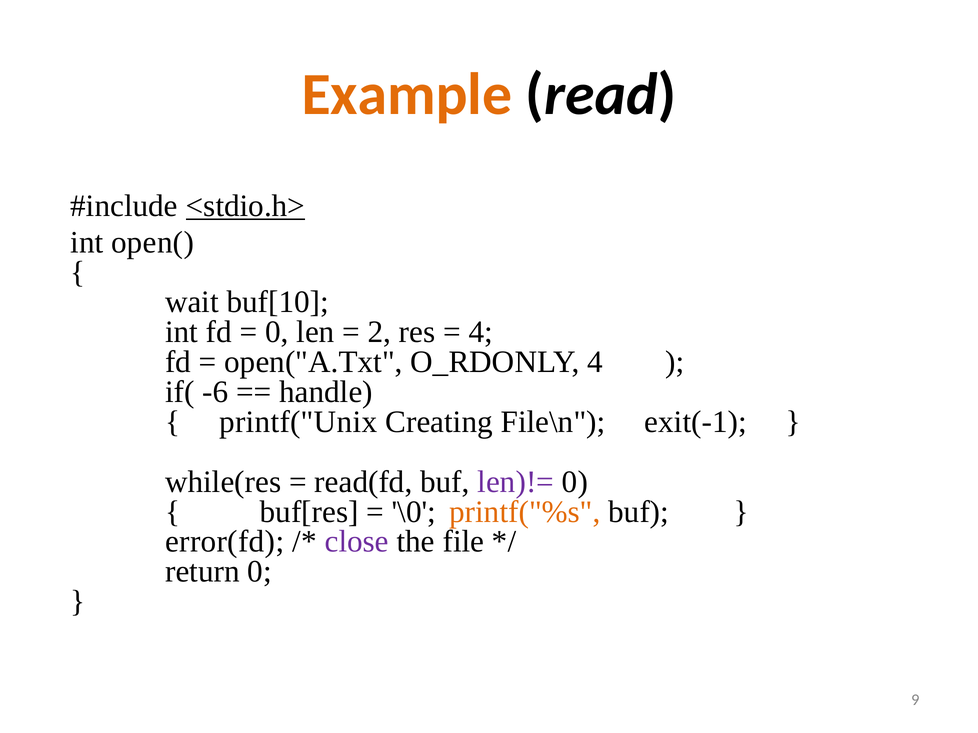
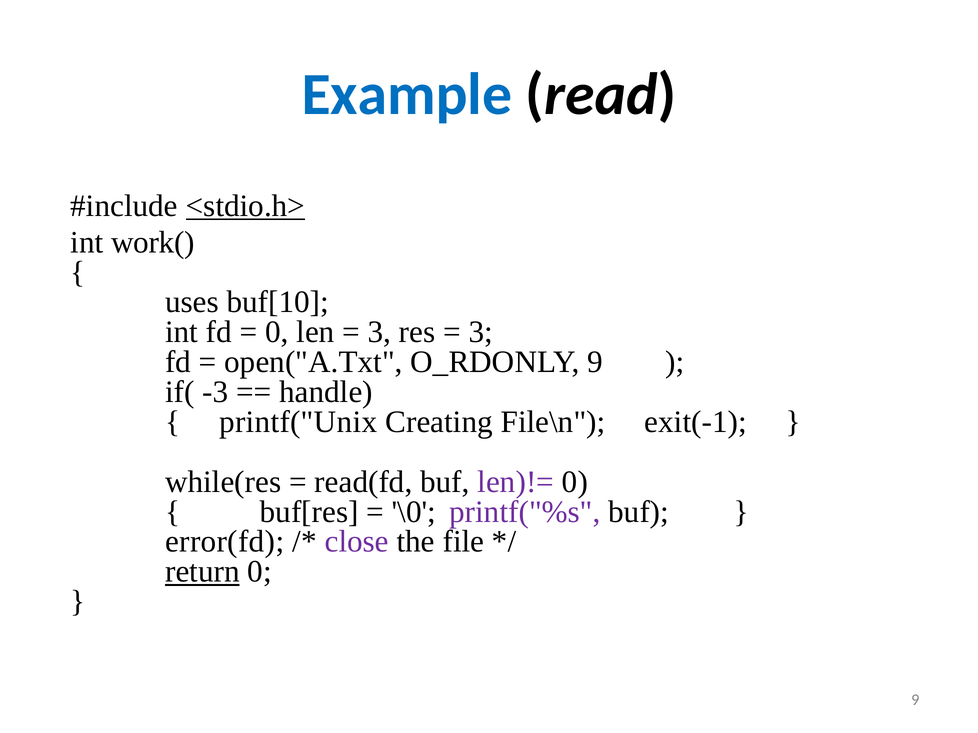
Example colour: orange -> blue
open(: open( -> work(
wait: wait -> uses
2 at (379, 332): 2 -> 3
4 at (481, 332): 4 -> 3
O_RDONLY 4: 4 -> 9
-6: -6 -> -3
printf("%s colour: orange -> purple
return underline: none -> present
